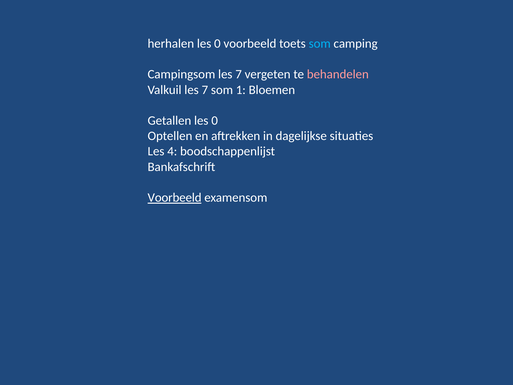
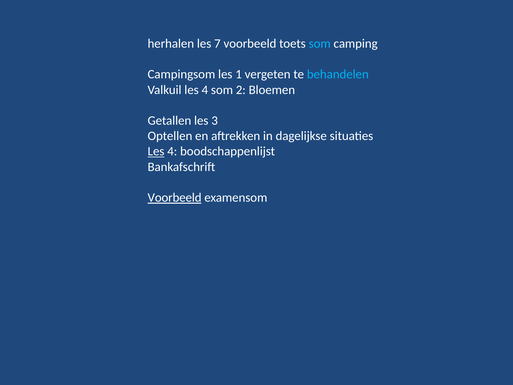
herhalen les 0: 0 -> 7
Campingsom les 7: 7 -> 1
behandelen colour: pink -> light blue
Valkuil les 7: 7 -> 4
1: 1 -> 2
Getallen les 0: 0 -> 3
Les at (156, 151) underline: none -> present
